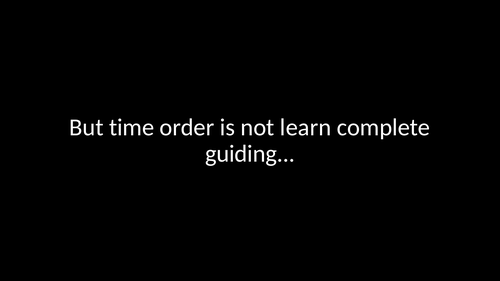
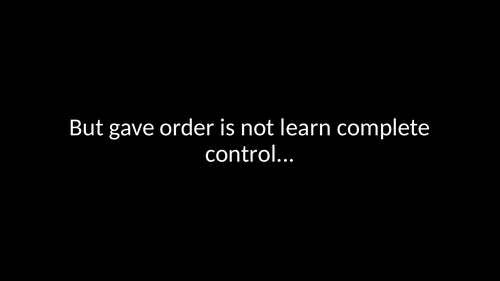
time: time -> gave
guiding: guiding -> control
